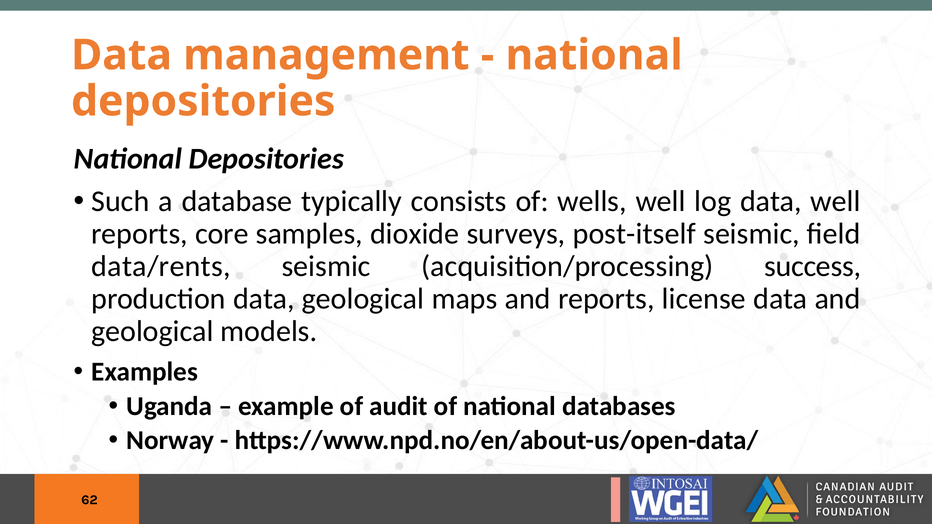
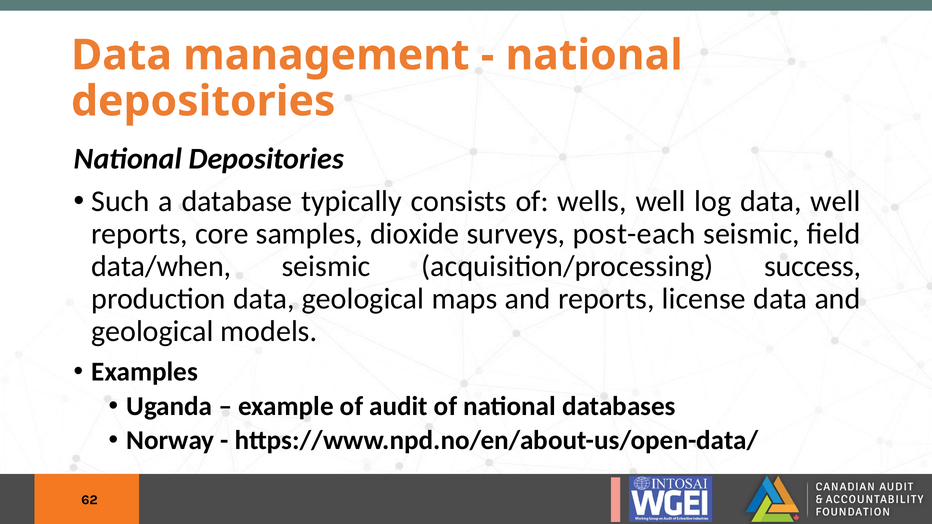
post-itself: post-itself -> post-each
data/rents: data/rents -> data/when
